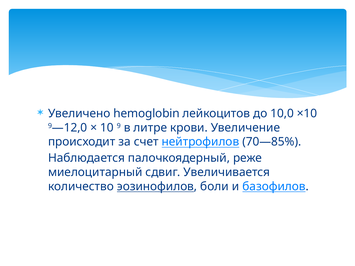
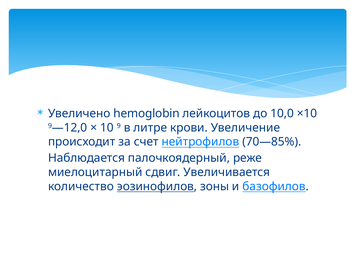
боли: боли -> зоны
